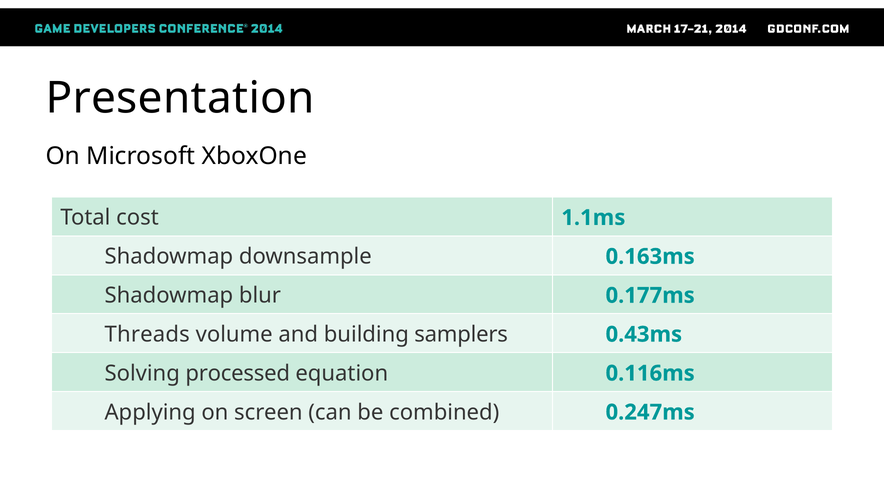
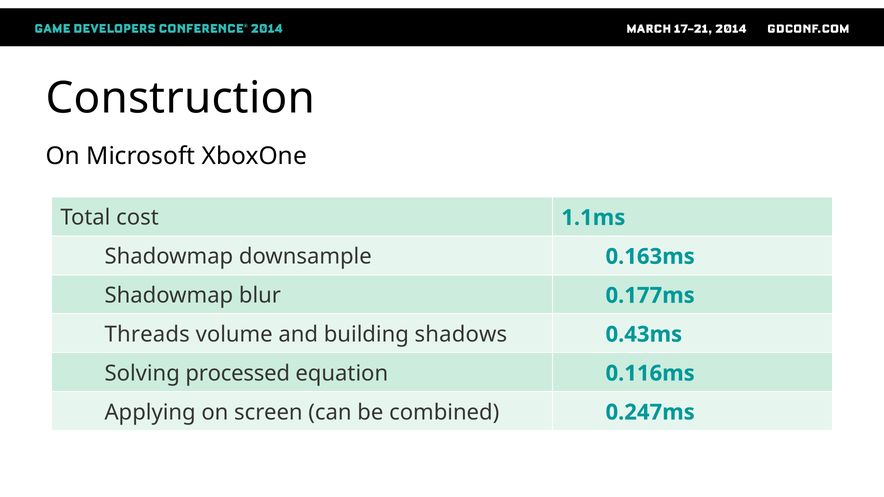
Presentation: Presentation -> Construction
samplers: samplers -> shadows
